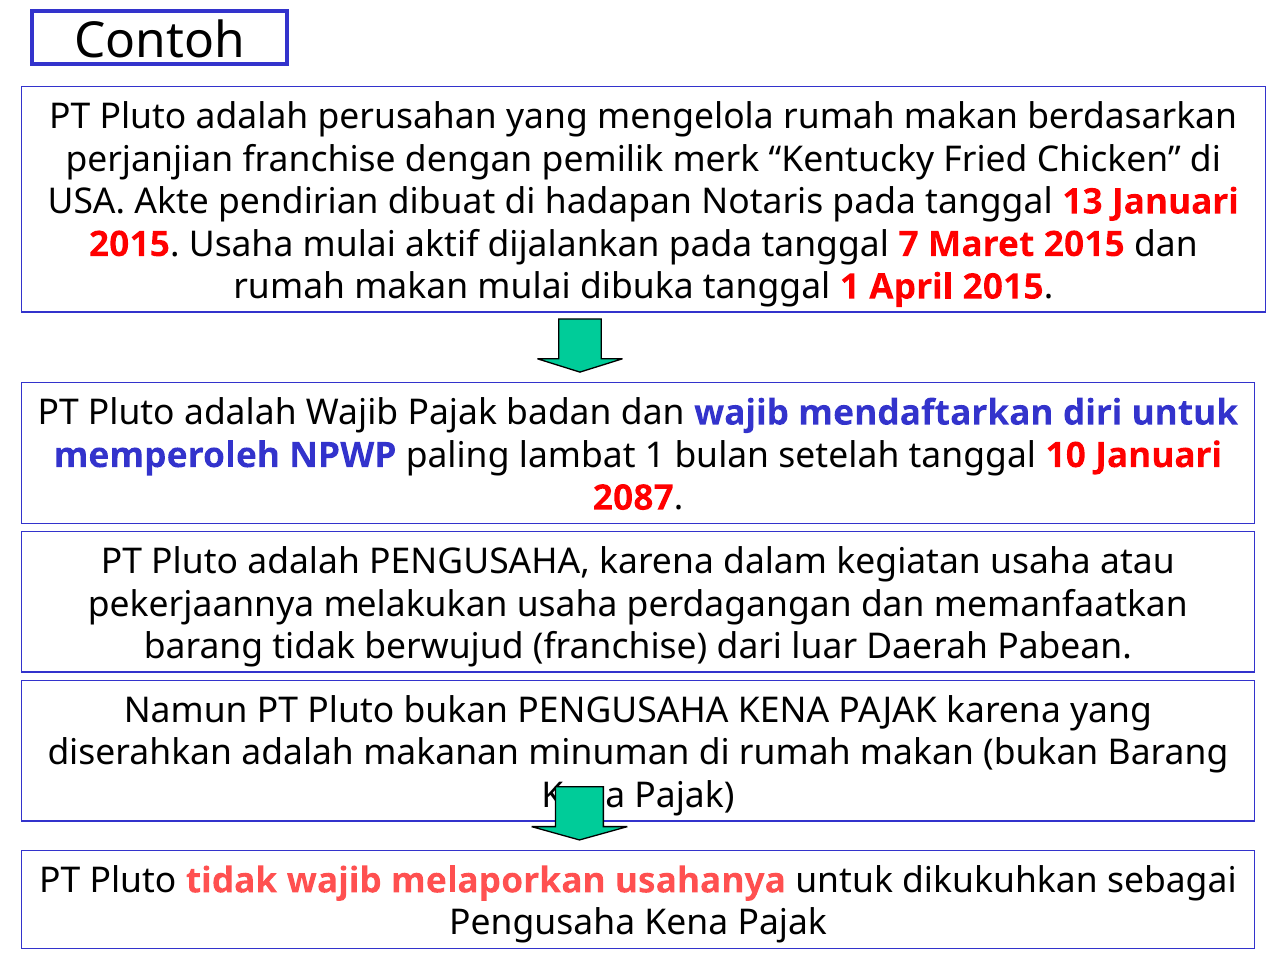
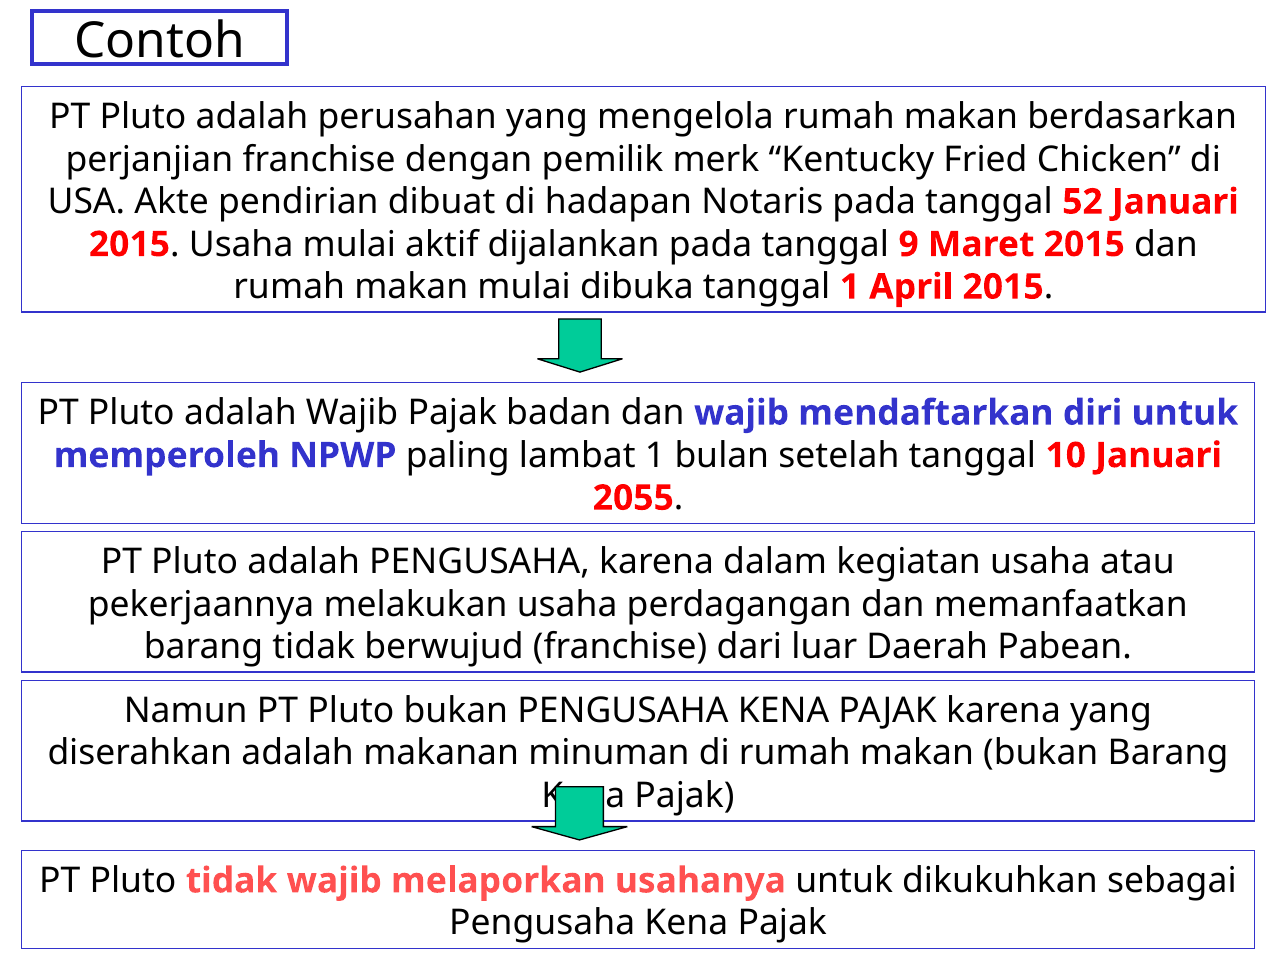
13: 13 -> 52
7: 7 -> 9
2087: 2087 -> 2055
